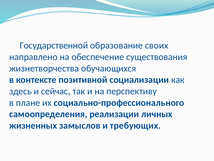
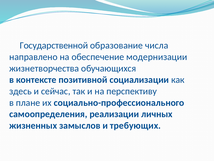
своих: своих -> числа
существования: существования -> модернизации
